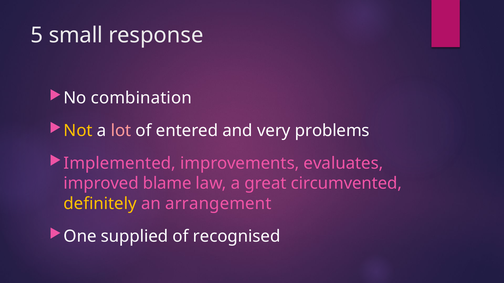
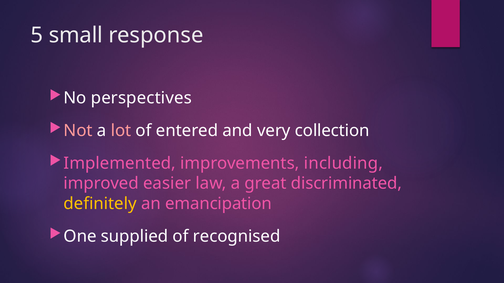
combination: combination -> perspectives
Not colour: yellow -> pink
problems: problems -> collection
evaluates: evaluates -> including
blame: blame -> easier
circumvented: circumvented -> discriminated
arrangement: arrangement -> emancipation
